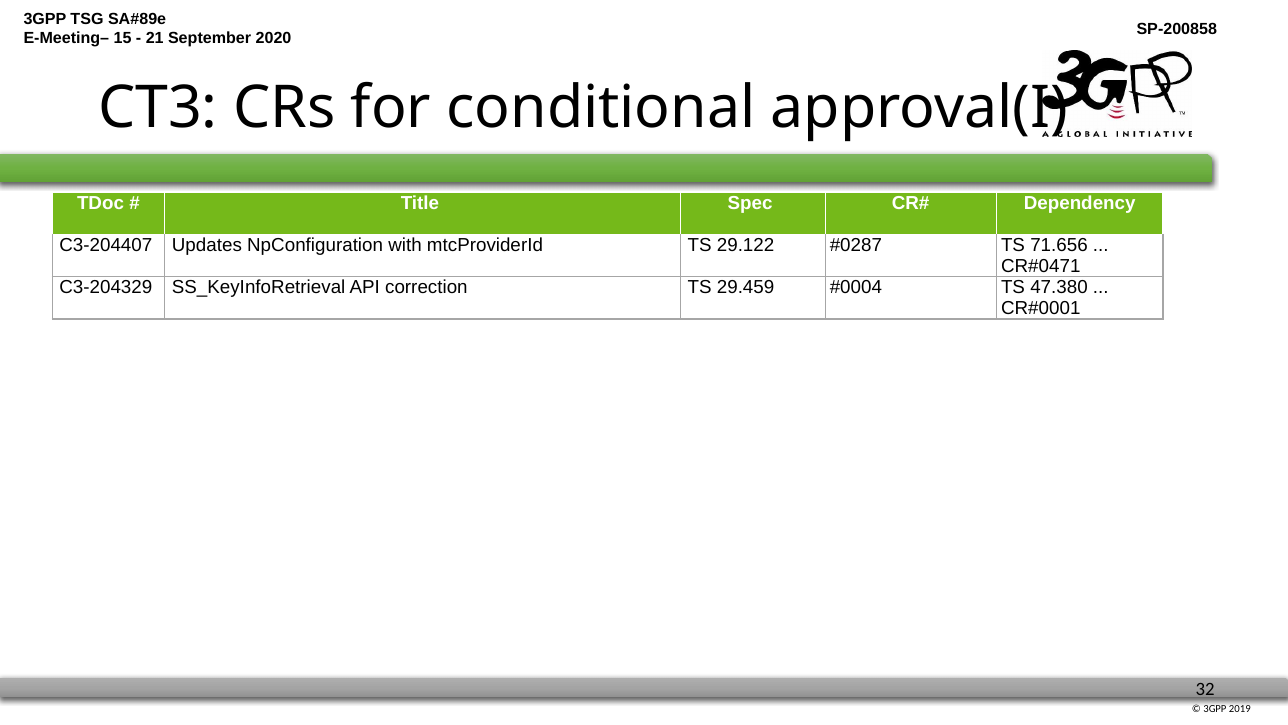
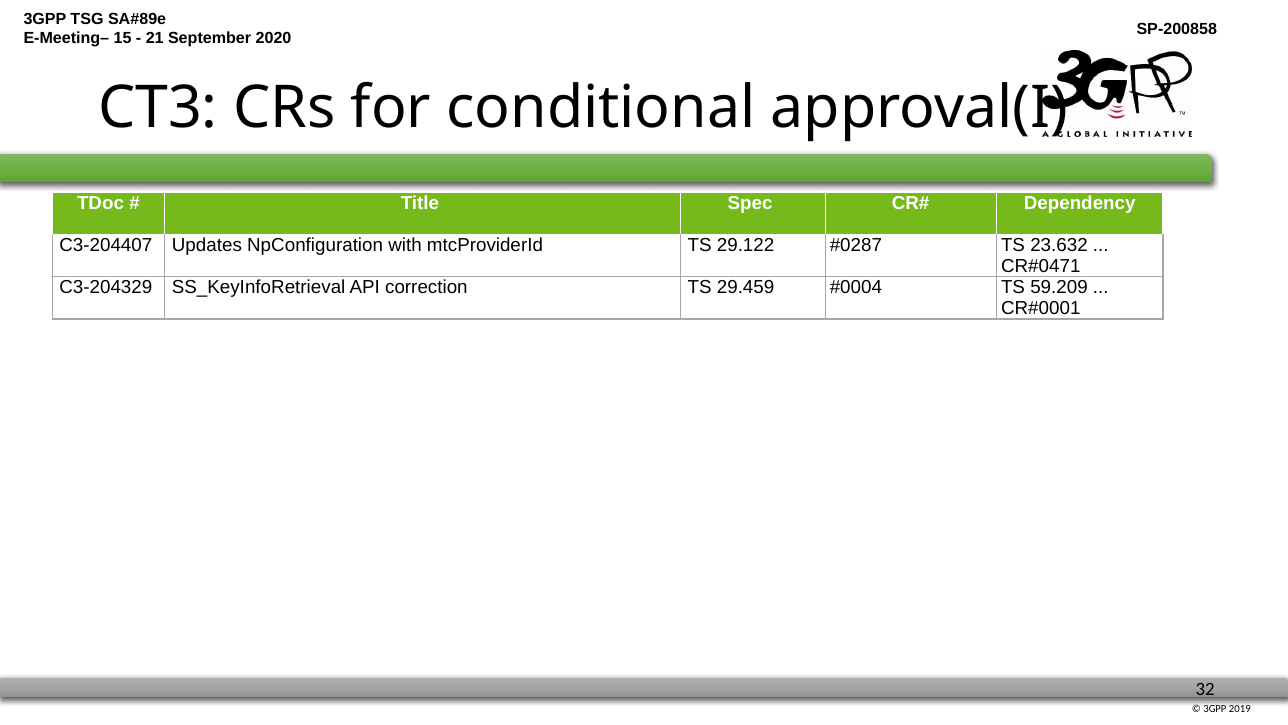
71.656: 71.656 -> 23.632
47.380: 47.380 -> 59.209
